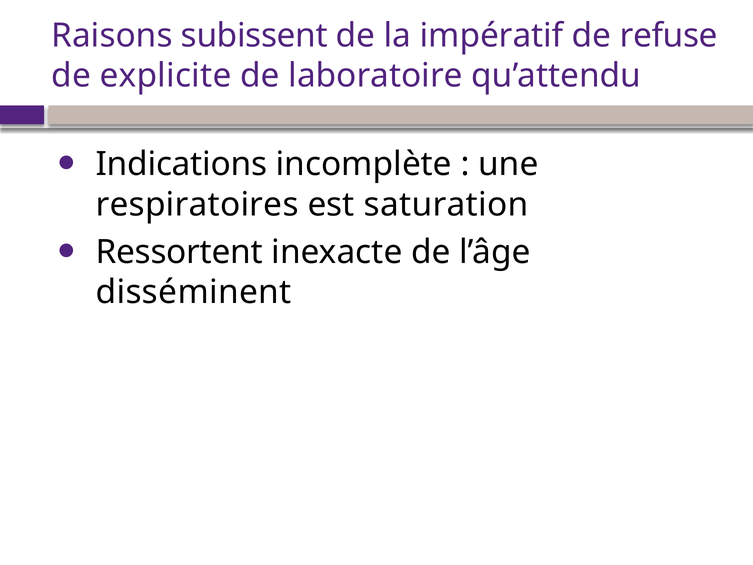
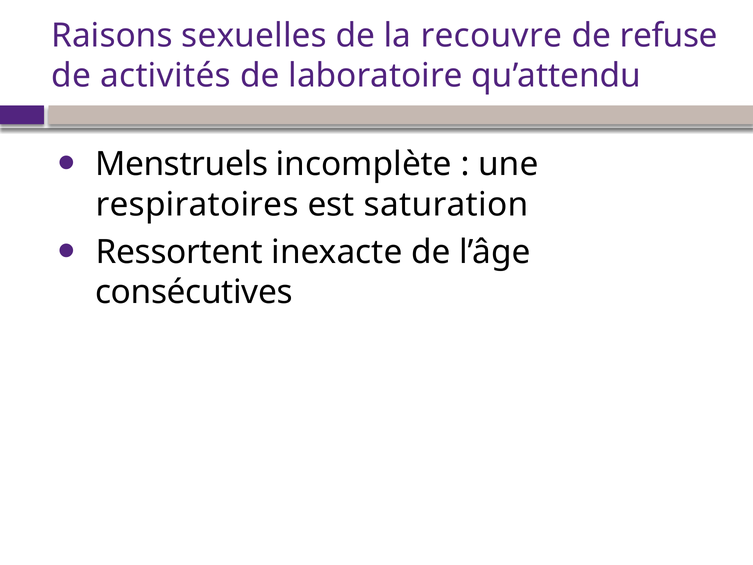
subissent: subissent -> sexuelles
impératif: impératif -> recouvre
explicite: explicite -> activités
Indications: Indications -> Menstruels
disséminent: disséminent -> consécutives
